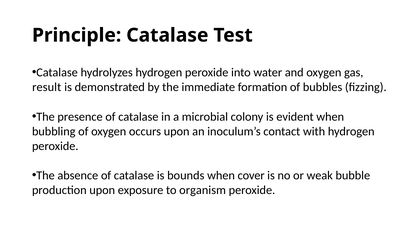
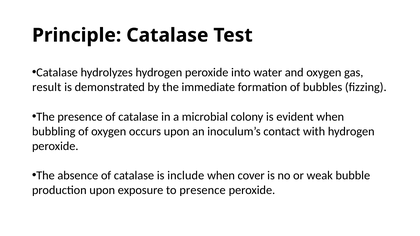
bounds: bounds -> include
to organism: organism -> presence
